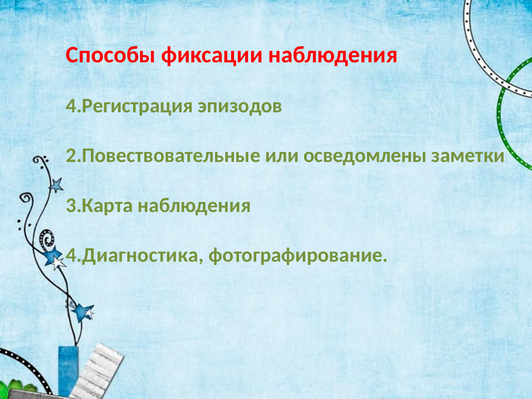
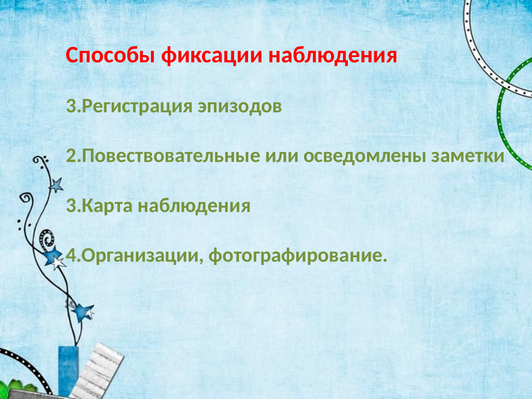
4.Регистрация: 4.Регистрация -> 3.Регистрация
4.Диагностика: 4.Диагностика -> 4.Организации
